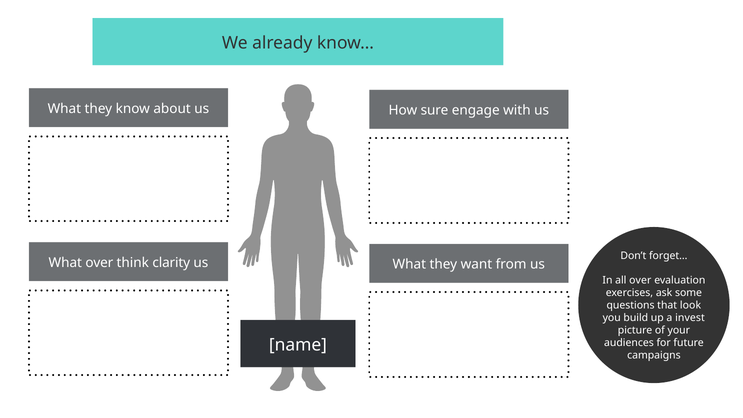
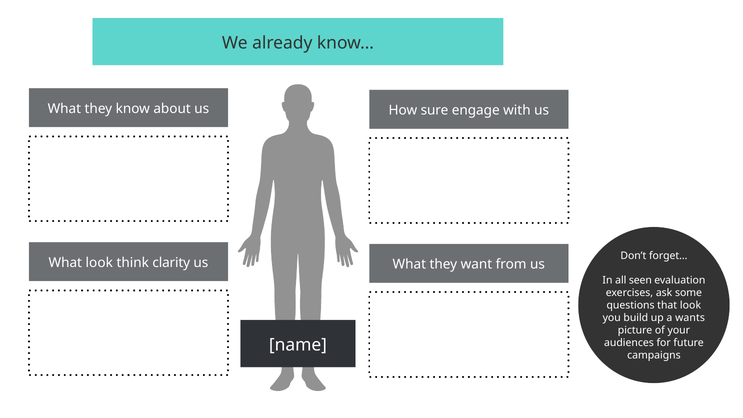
What over: over -> look
all over: over -> seen
invest: invest -> wants
